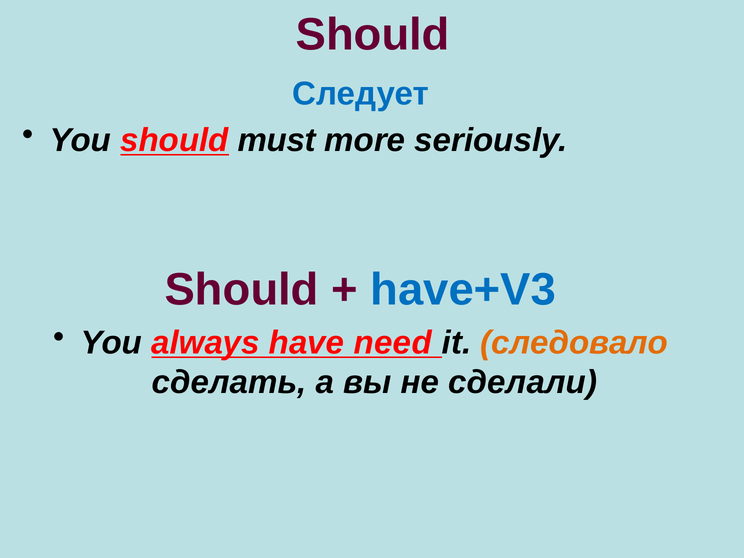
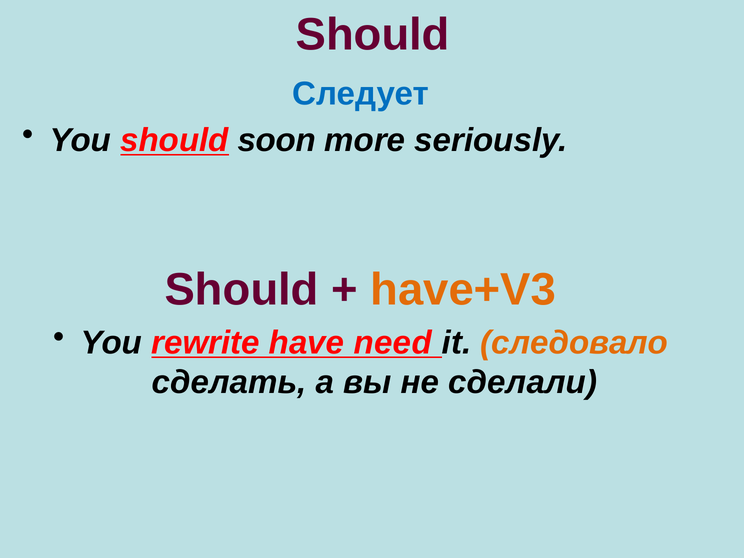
must: must -> soon
have+V3 colour: blue -> orange
always: always -> rewrite
